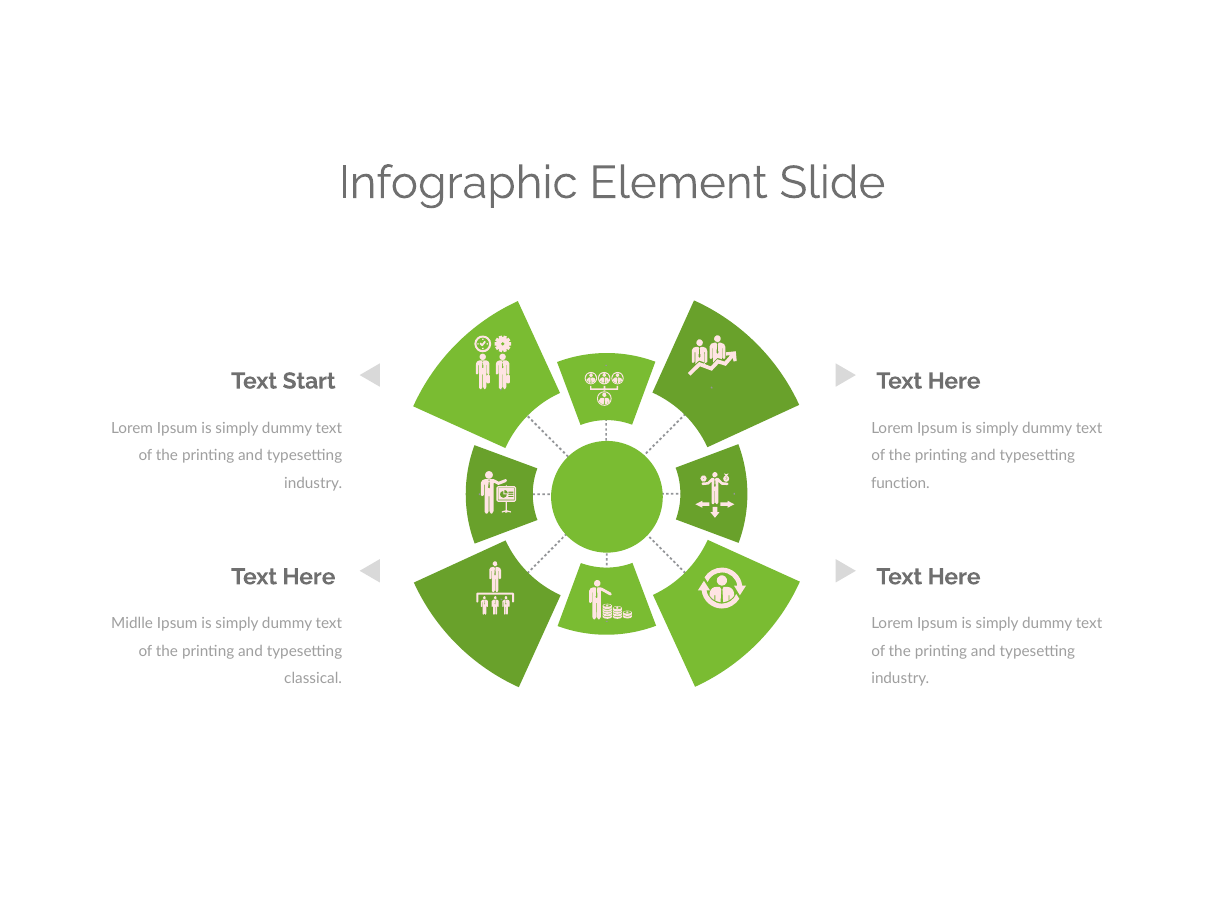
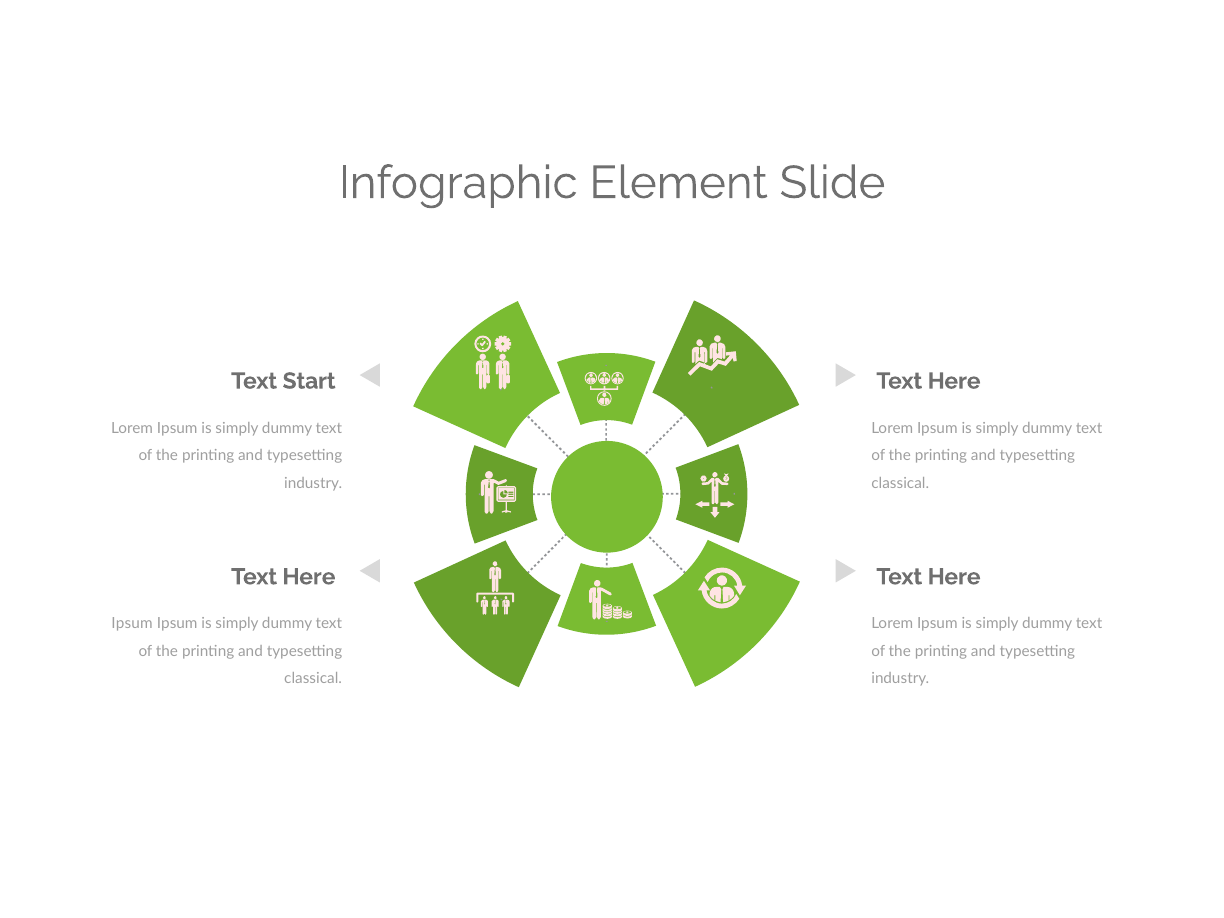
function at (900, 483): function -> classical
Midlle at (132, 624): Midlle -> Ipsum
